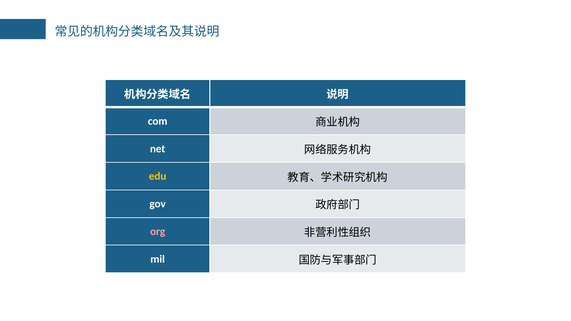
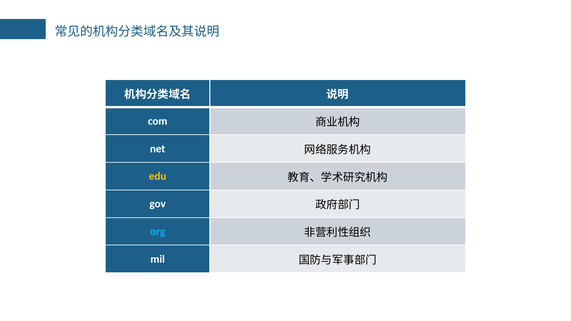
org colour: pink -> light blue
